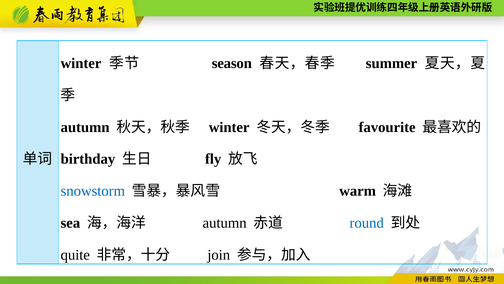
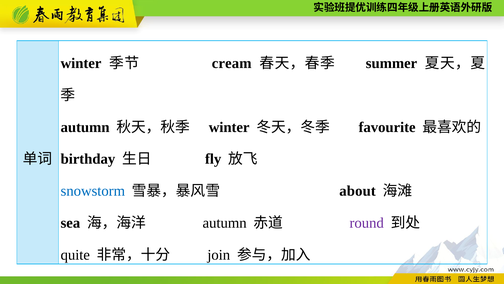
season: season -> cream
warm: warm -> about
round colour: blue -> purple
